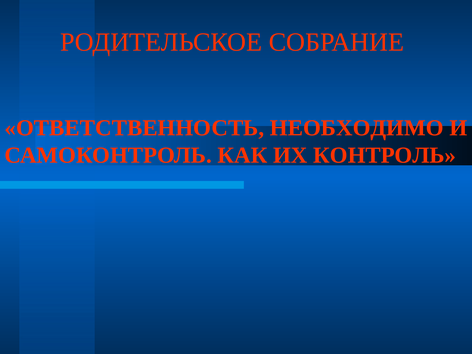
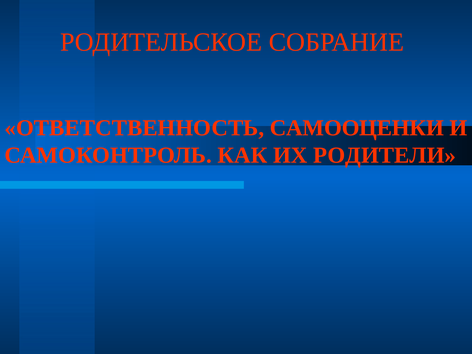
НЕОБХОДИМО: НЕОБХОДИМО -> САМООЦЕНКИ
КОНТРОЛЬ: КОНТРОЛЬ -> РОДИТЕЛИ
